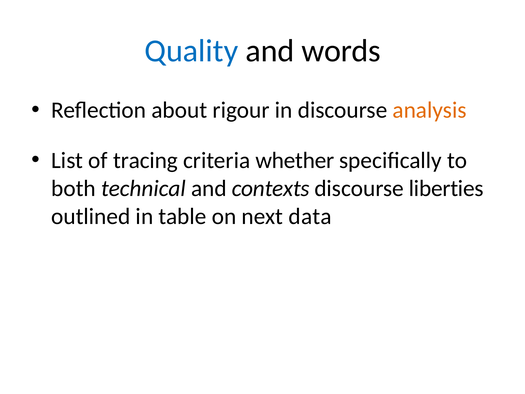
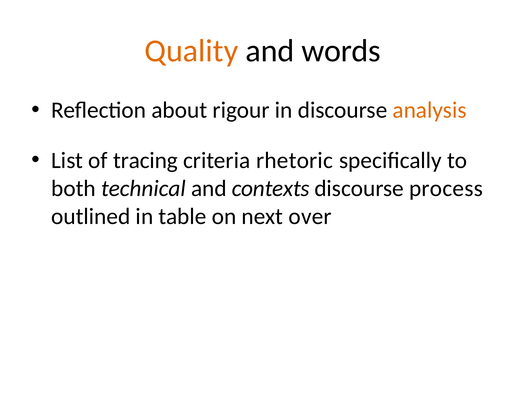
Quality colour: blue -> orange
whether: whether -> rhetoric
liberties: liberties -> process
data: data -> over
